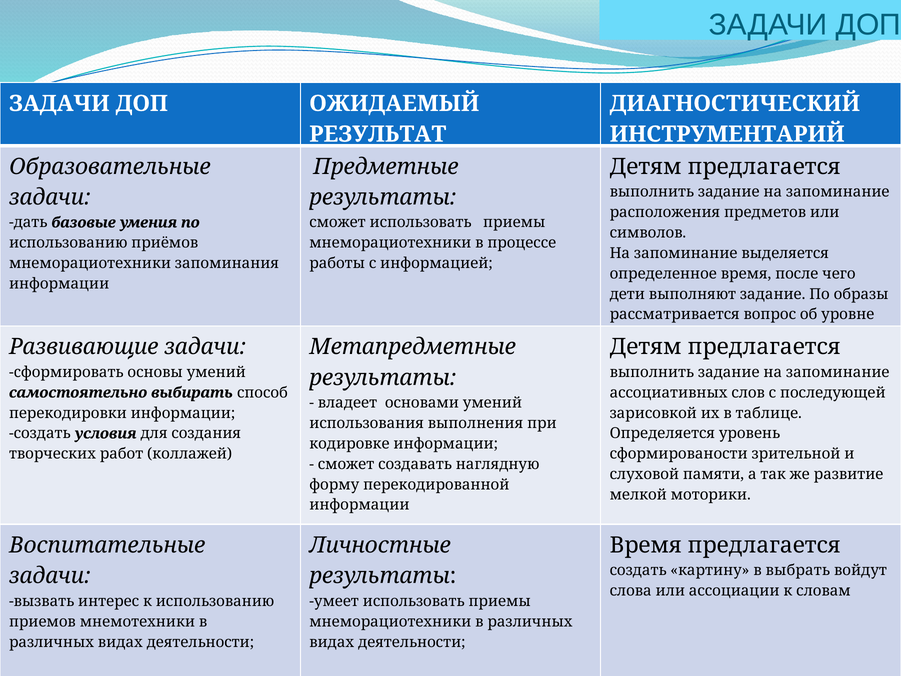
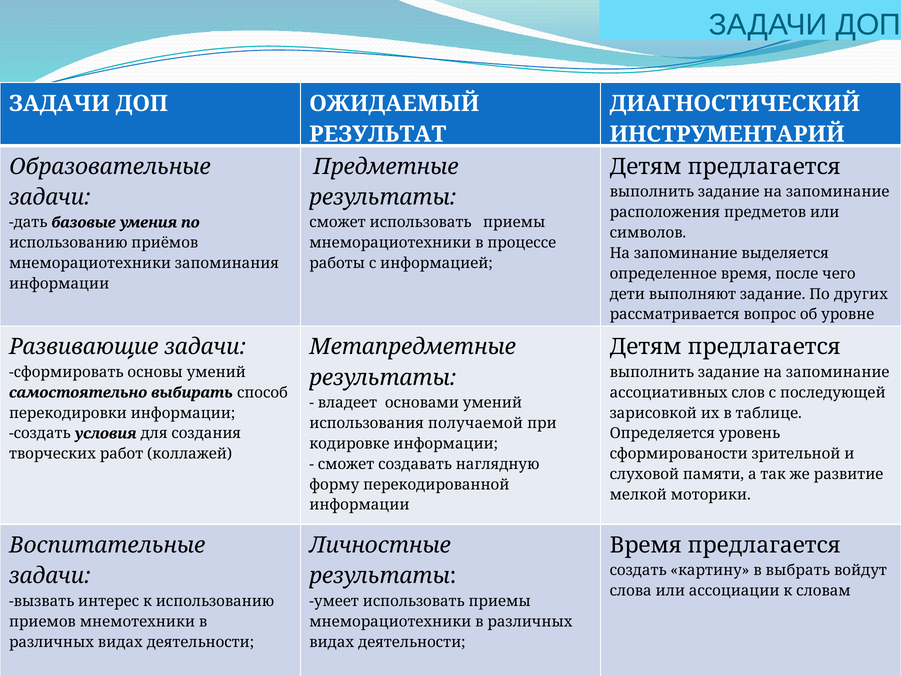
образы: образы -> других
использования выполнения: выполнения -> получаемой
